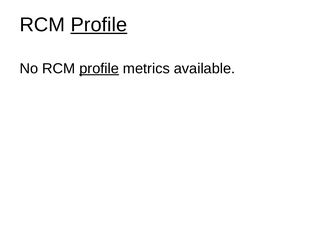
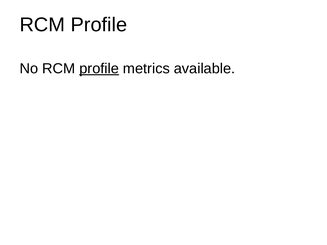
Profile at (99, 25) underline: present -> none
